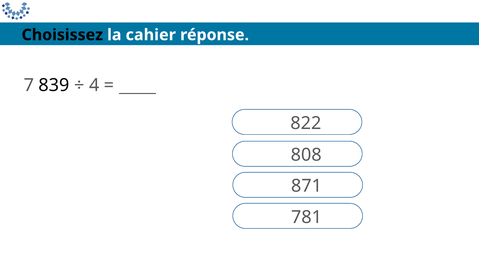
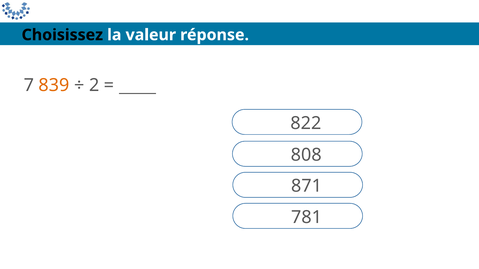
cahier: cahier -> valeur
839 colour: black -> orange
4: 4 -> 2
